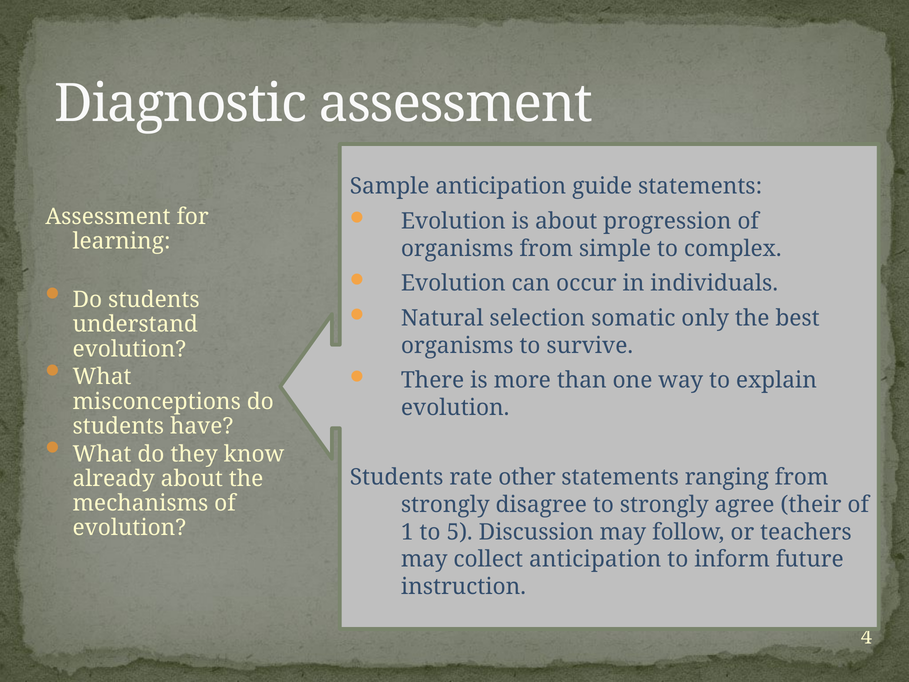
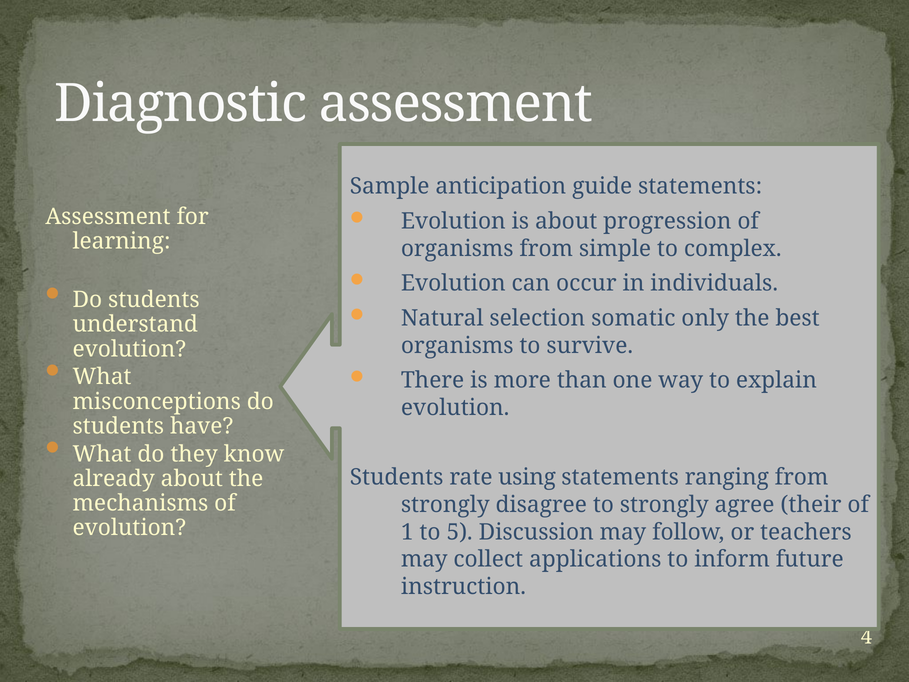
other: other -> using
collect anticipation: anticipation -> applications
